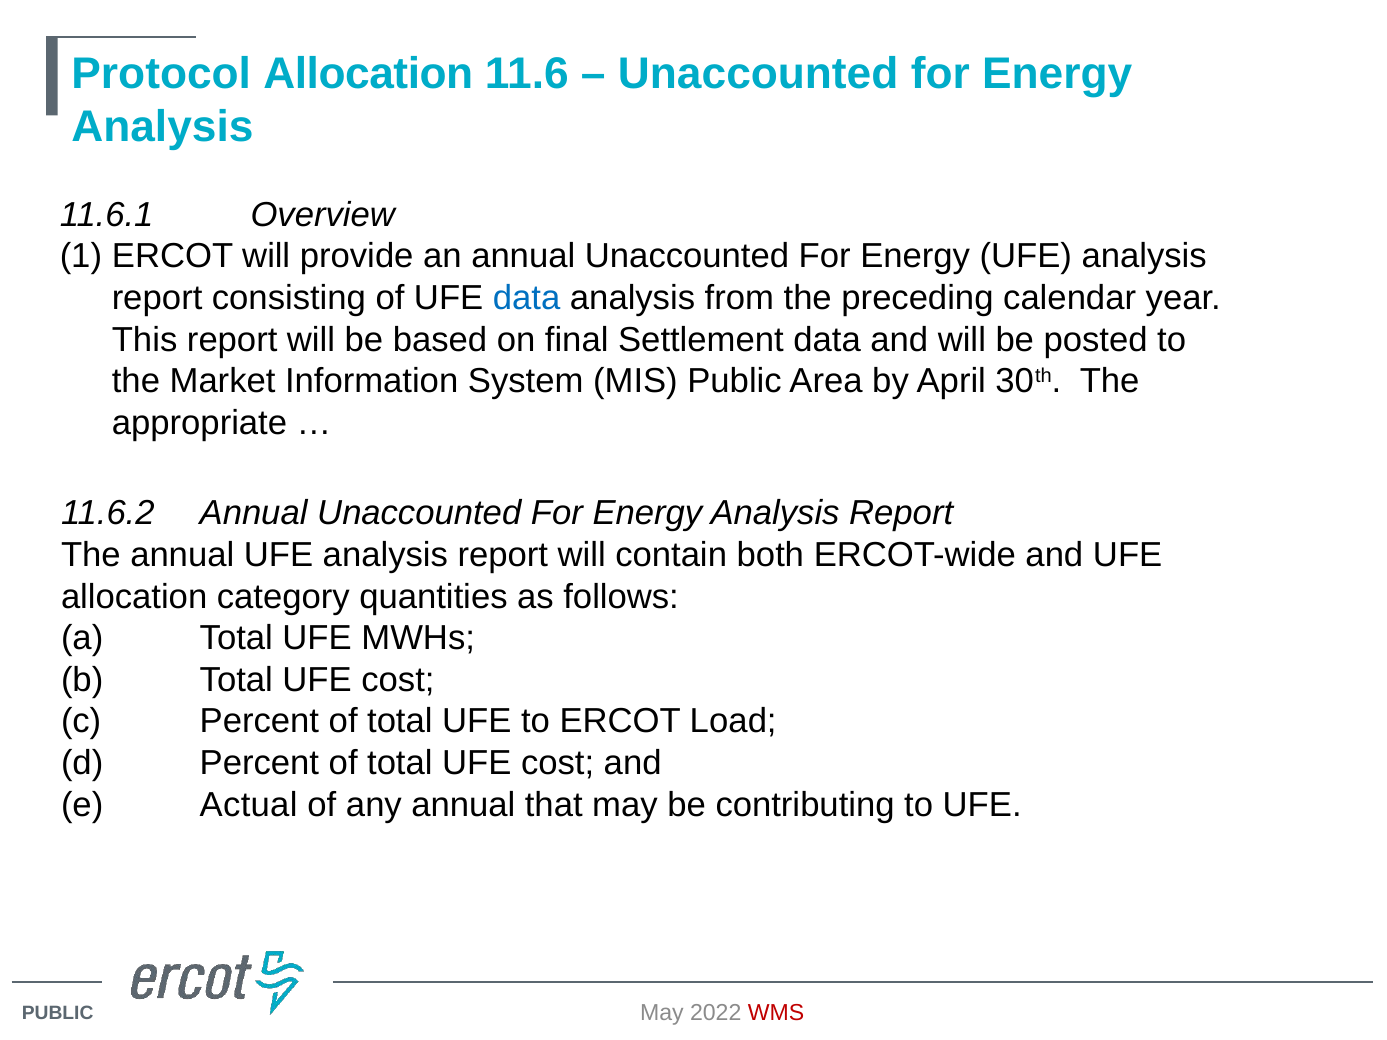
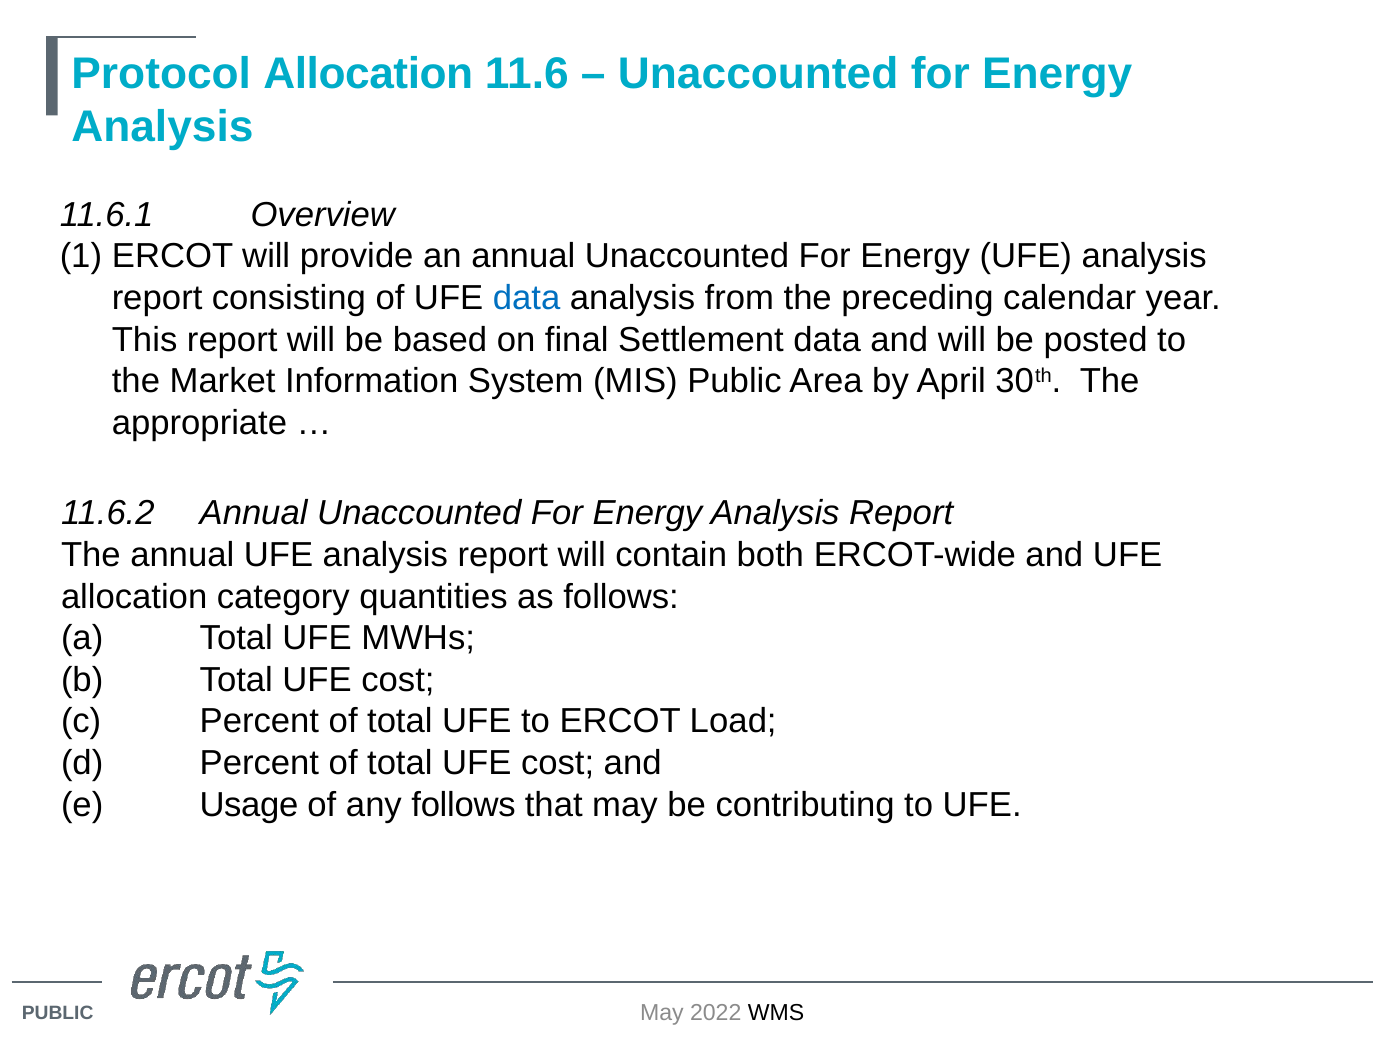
Actual: Actual -> Usage
any annual: annual -> follows
WMS colour: red -> black
